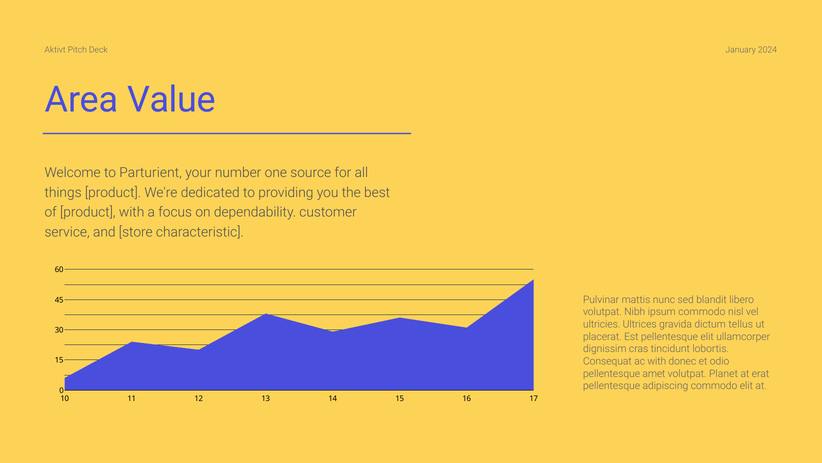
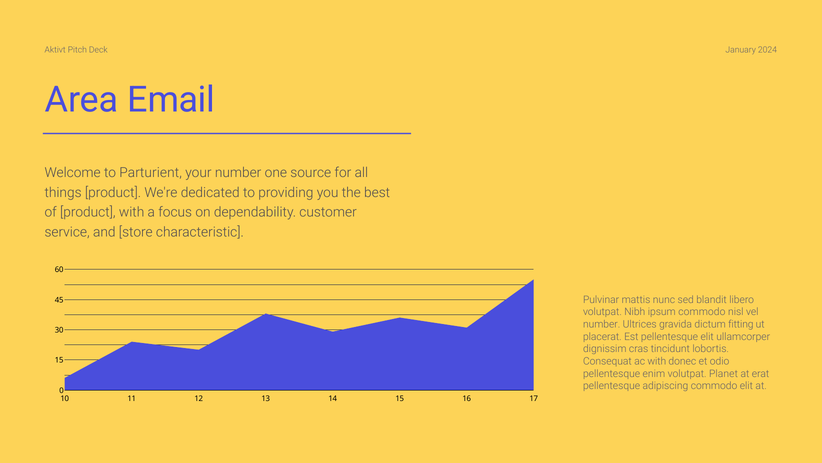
Value: Value -> Email
ultricies at (602, 324): ultricies -> number
tellus: tellus -> fitting
amet: amet -> enim
